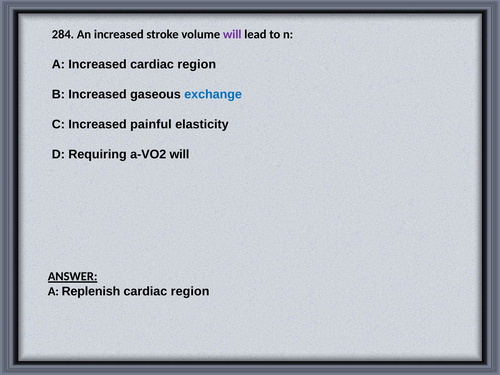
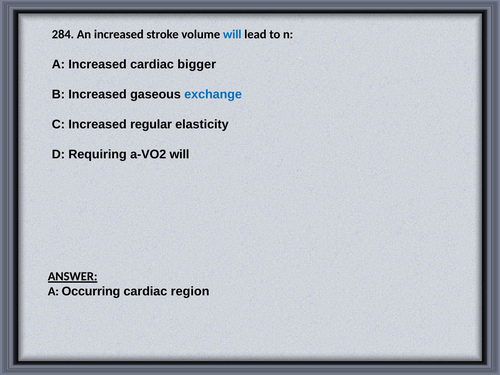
will at (232, 34) colour: purple -> blue
Increased cardiac region: region -> bigger
painful: painful -> regular
Replenish: Replenish -> Occurring
